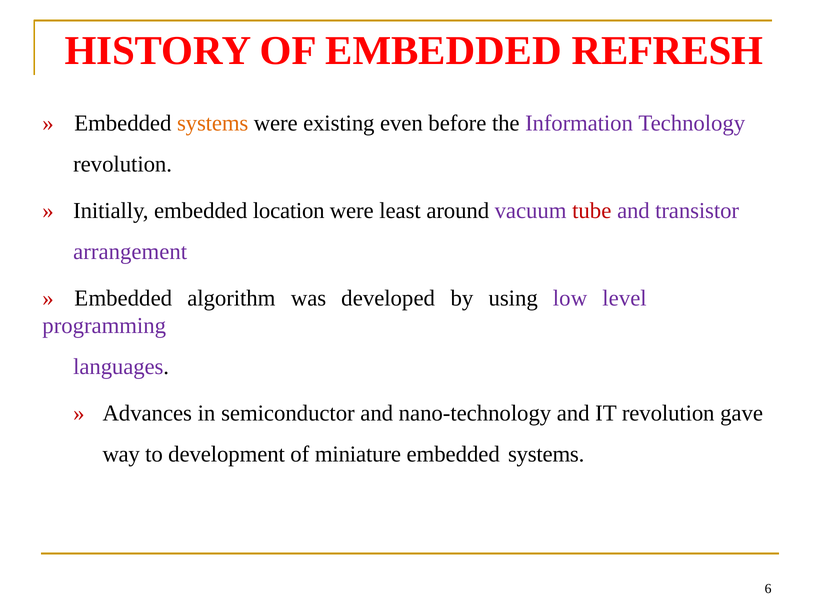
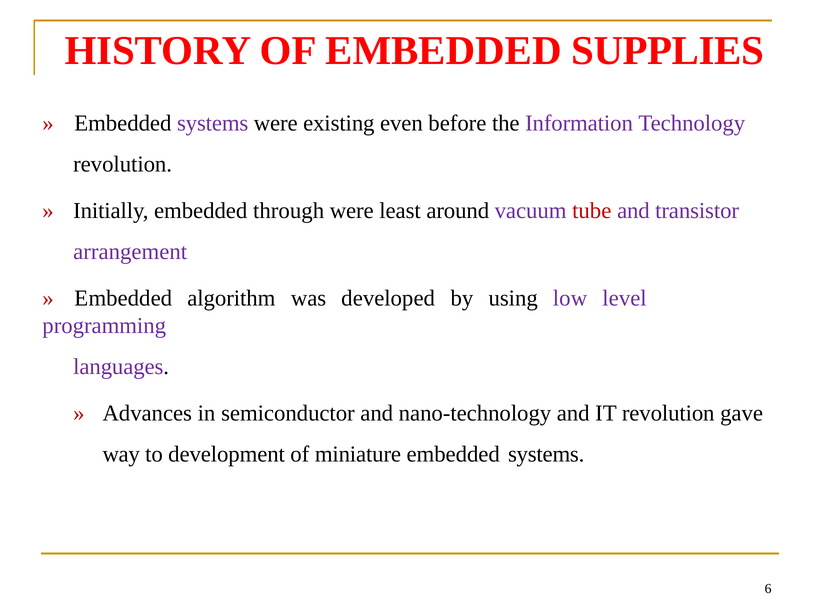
REFRESH: REFRESH -> SUPPLIES
systems at (213, 123) colour: orange -> purple
location: location -> through
